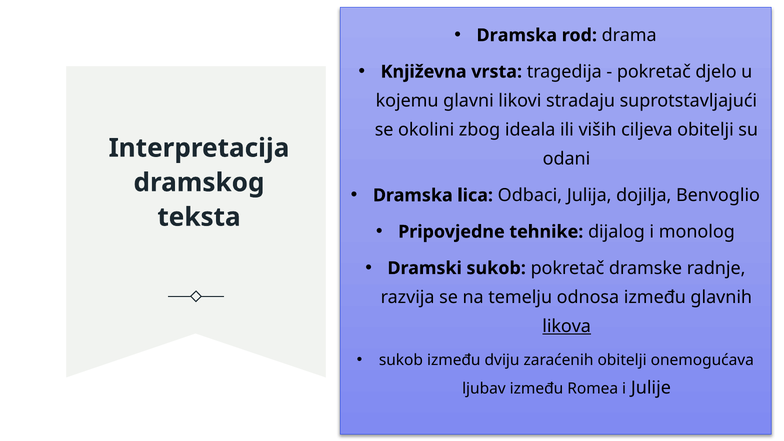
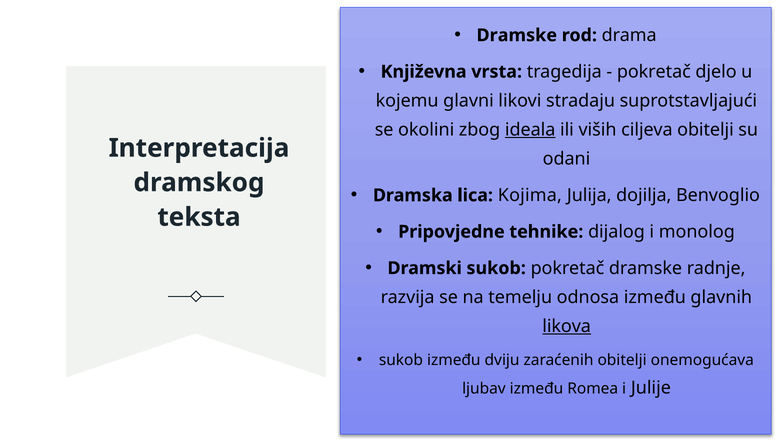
Dramska at (517, 35): Dramska -> Dramske
ideala underline: none -> present
Odbaci: Odbaci -> Kojima
